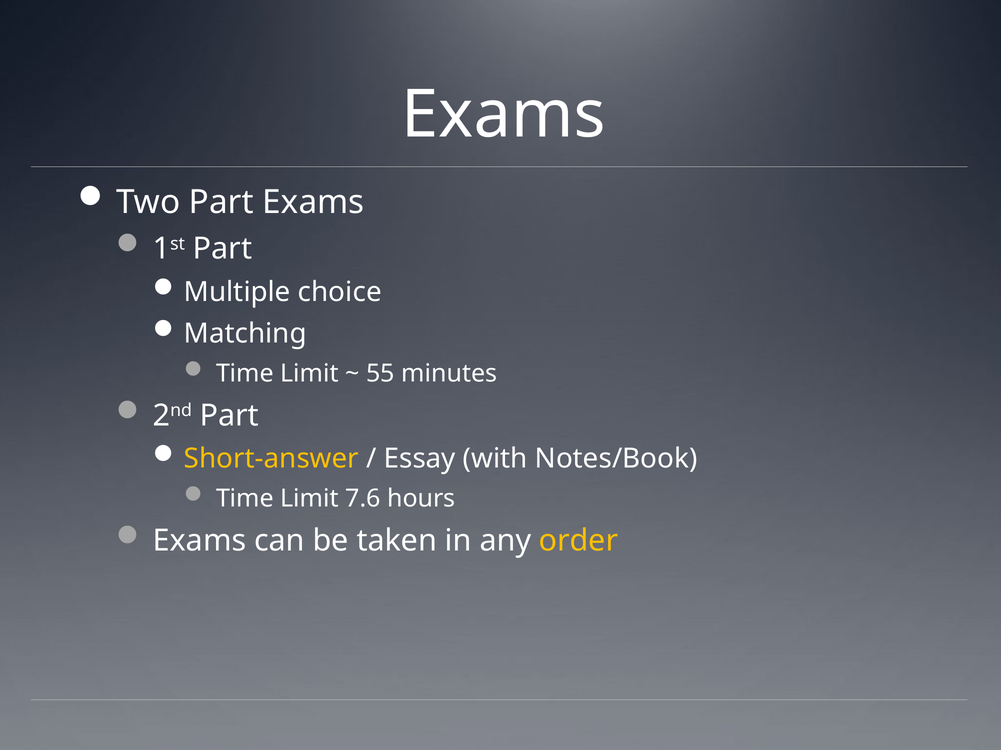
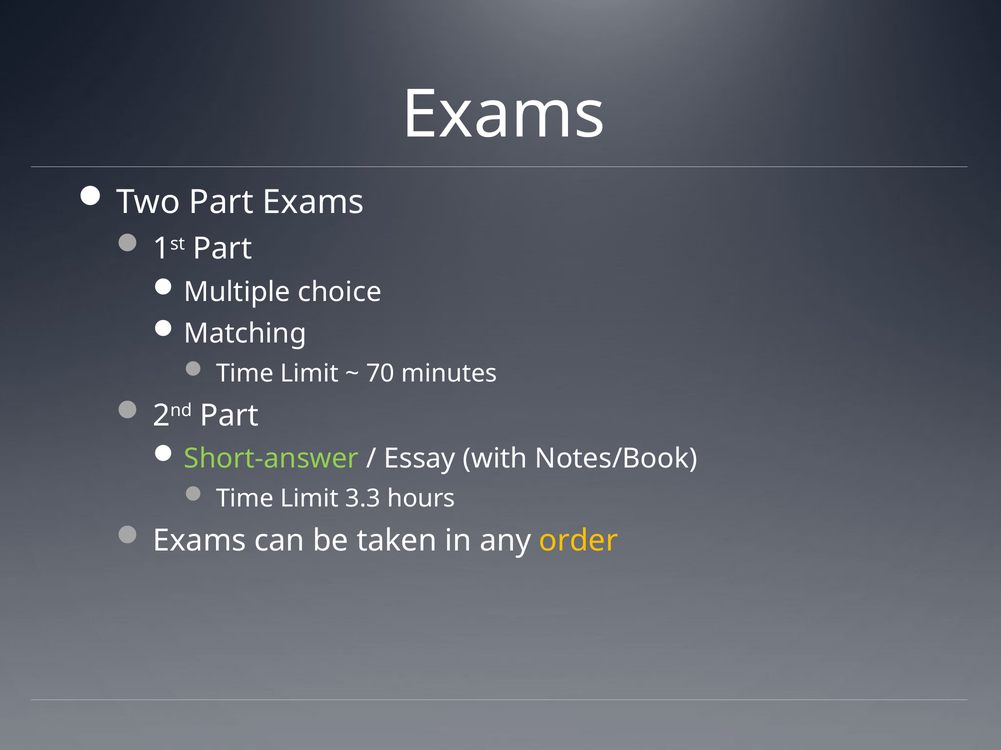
55: 55 -> 70
Short-answer colour: yellow -> light green
7.6: 7.6 -> 3.3
